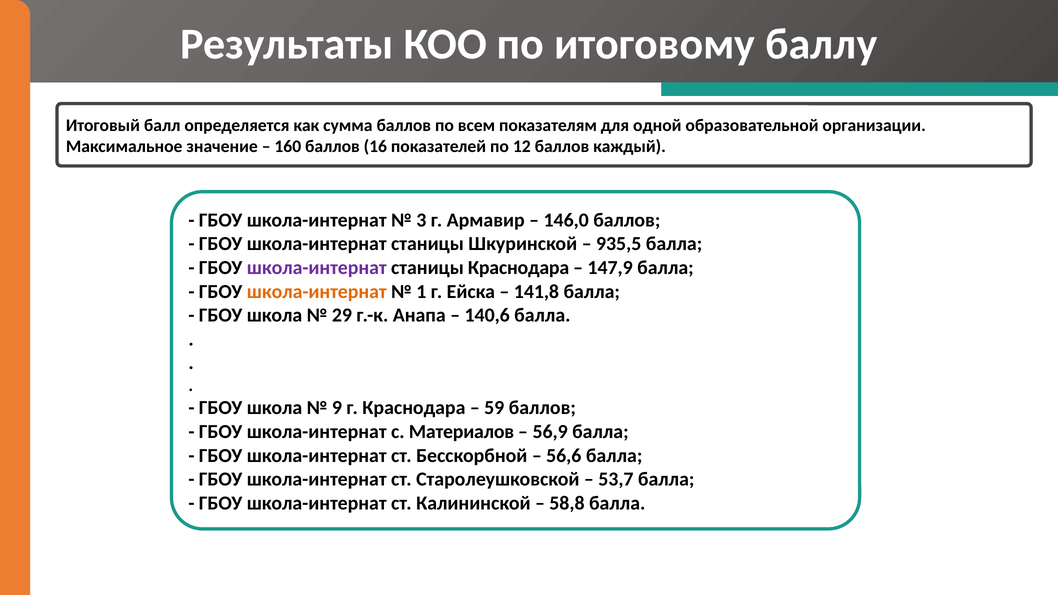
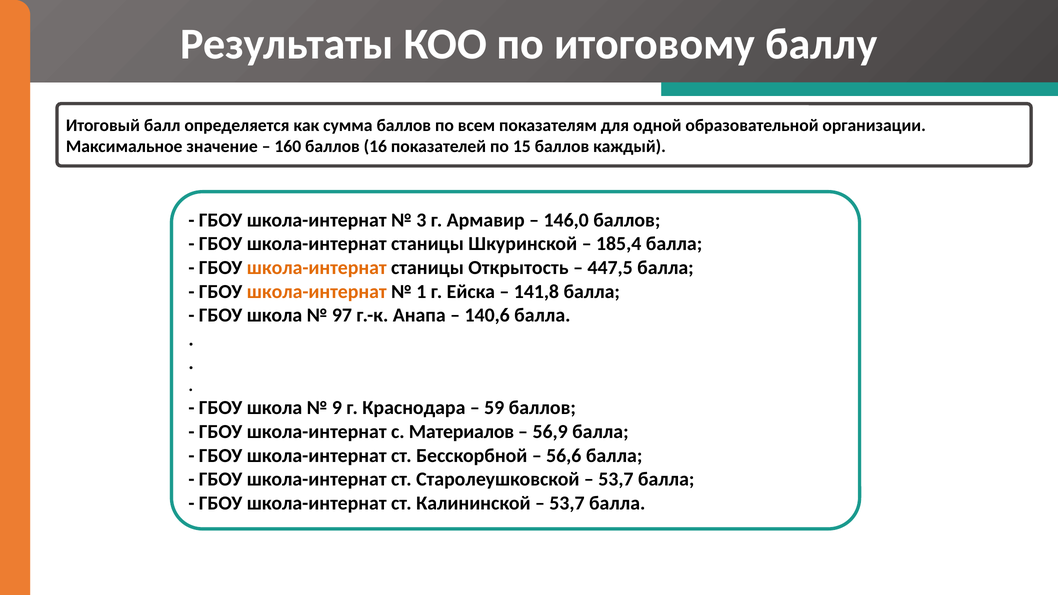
12: 12 -> 15
935,5: 935,5 -> 185,4
школа-интернат at (317, 268) colour: purple -> orange
станицы Краснодара: Краснодара -> Открытость
147,9: 147,9 -> 447,5
29: 29 -> 97
58,8 at (567, 503): 58,8 -> 53,7
